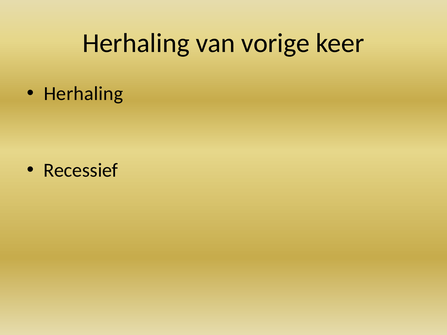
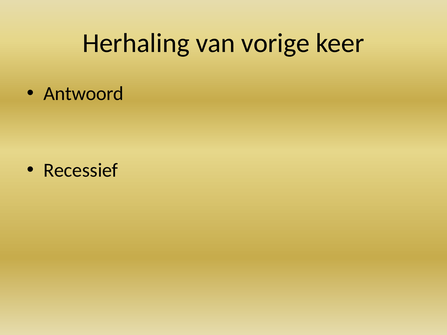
Herhaling at (83, 94): Herhaling -> Antwoord
